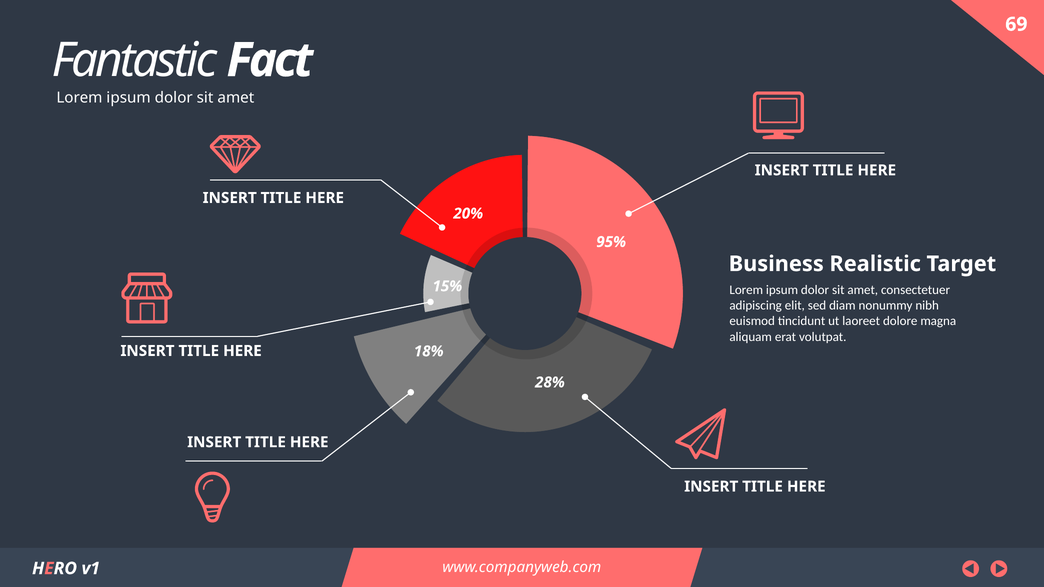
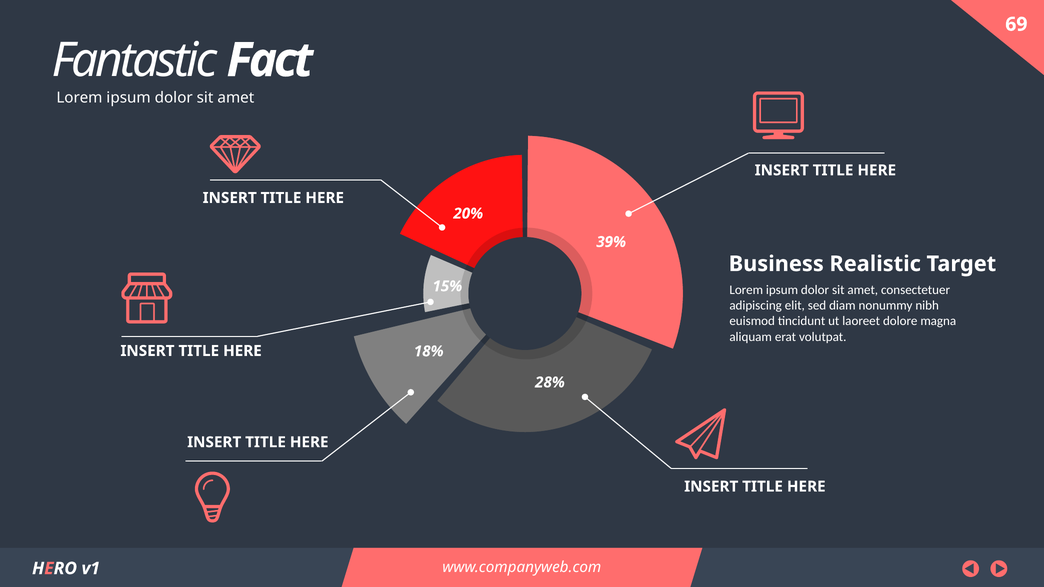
95%: 95% -> 39%
